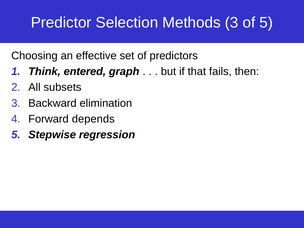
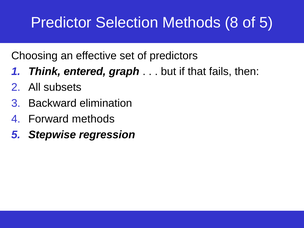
Methods 3: 3 -> 8
Forward depends: depends -> methods
